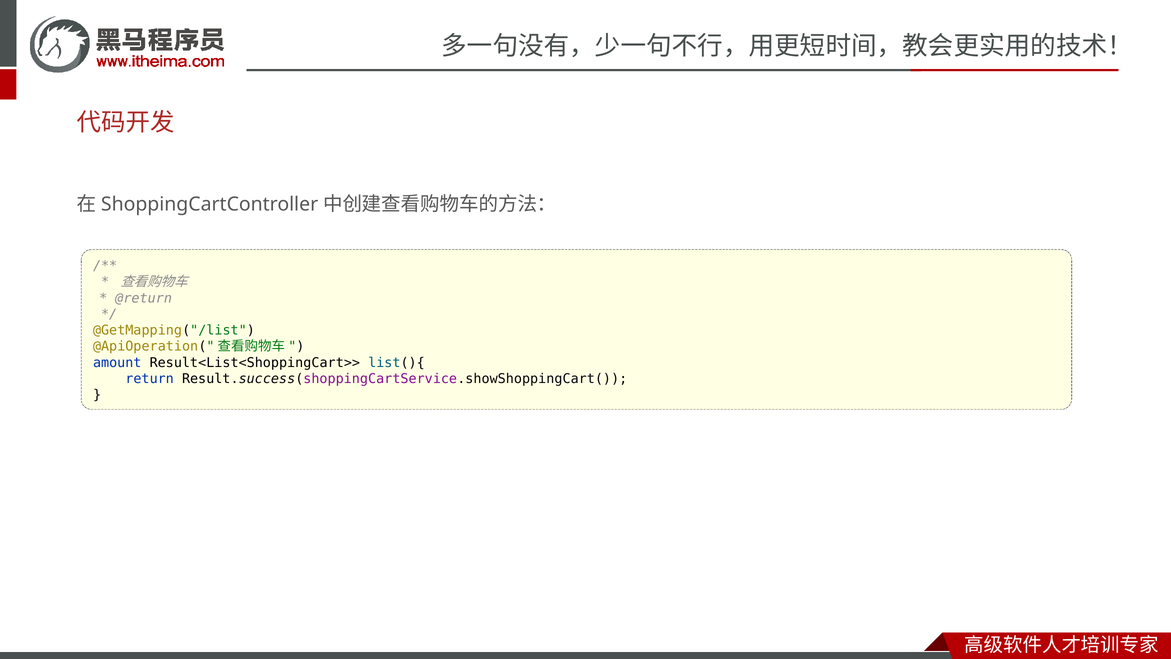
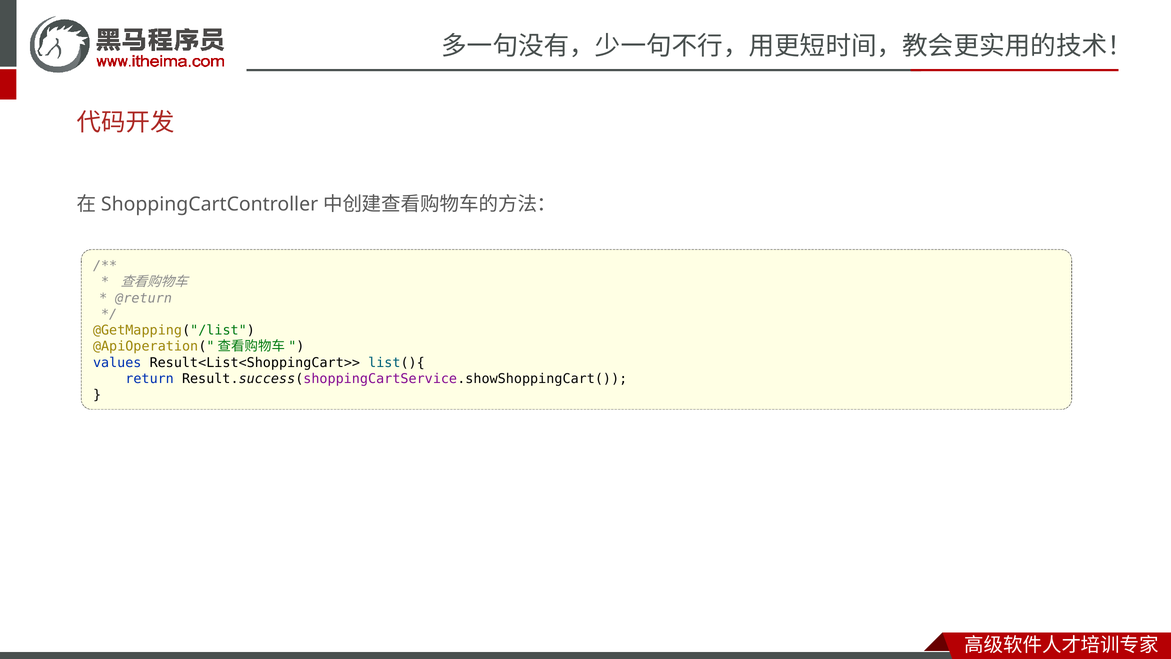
amount: amount -> values
